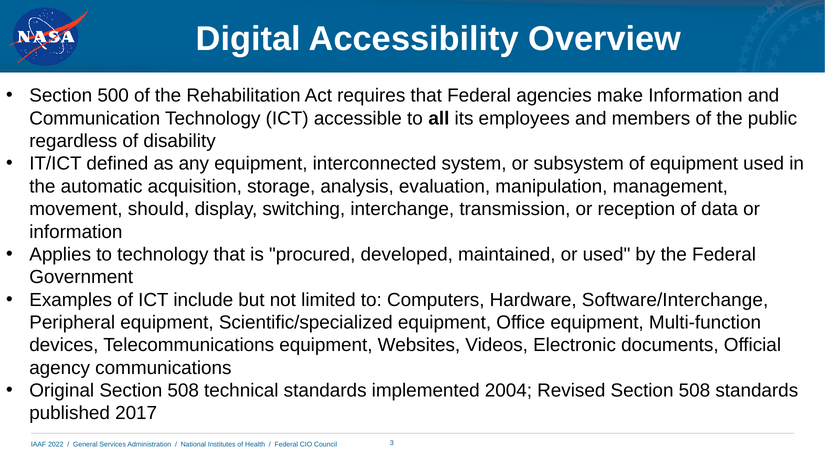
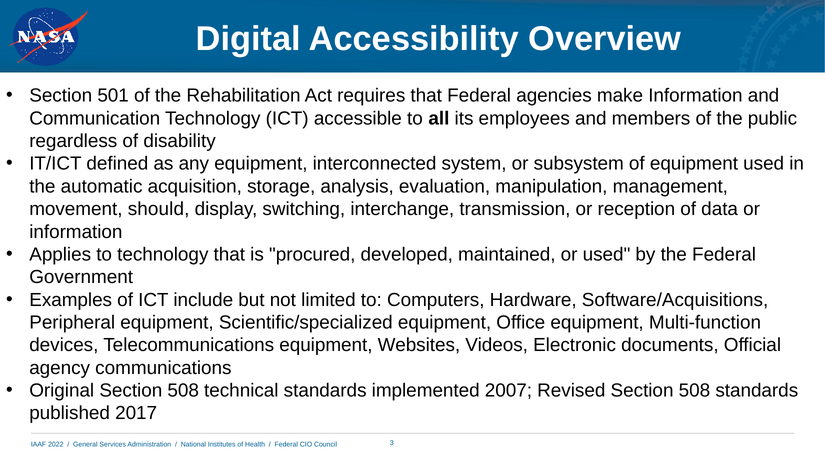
500: 500 -> 501
Software/Interchange: Software/Interchange -> Software/Acquisitions
2004: 2004 -> 2007
